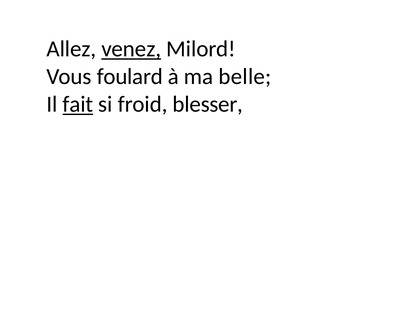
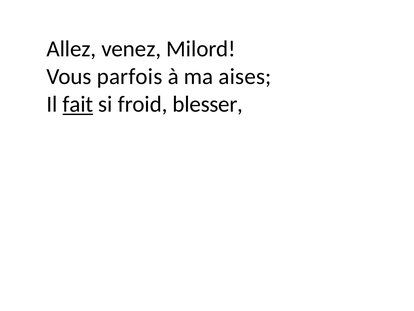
venez underline: present -> none
foulard: foulard -> parfois
belle: belle -> aises
